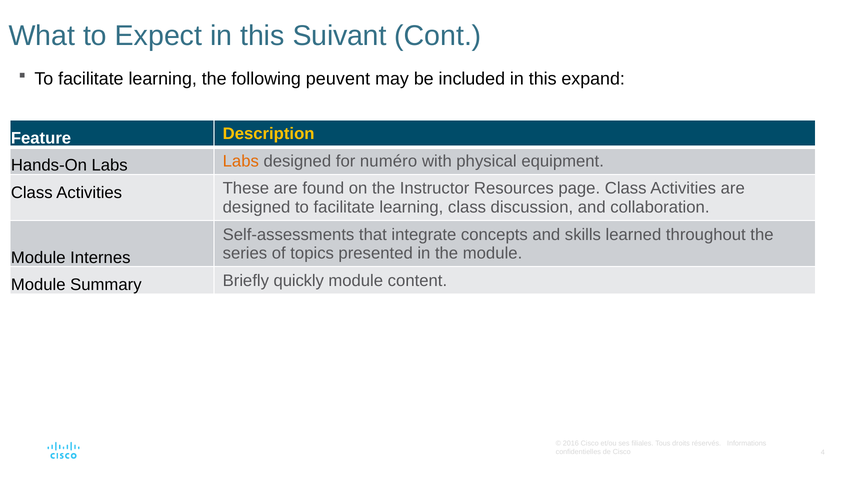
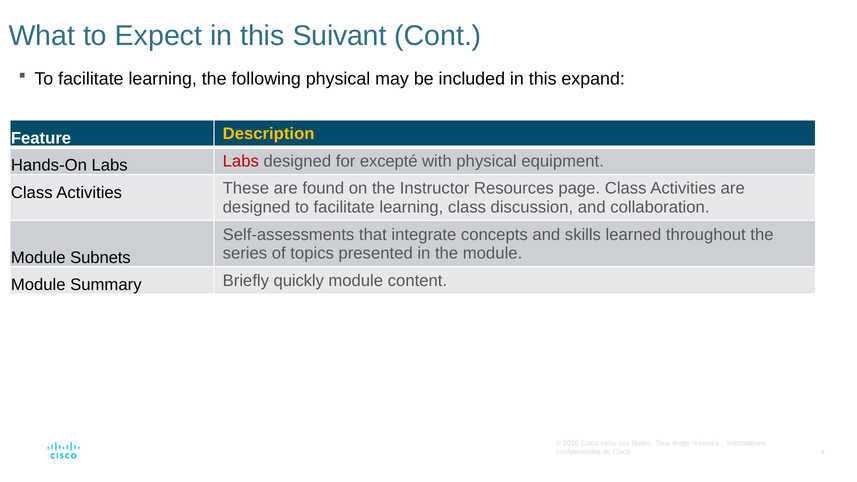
following peuvent: peuvent -> physical
Labs at (241, 161) colour: orange -> red
numéro: numéro -> excepté
Internes: Internes -> Subnets
